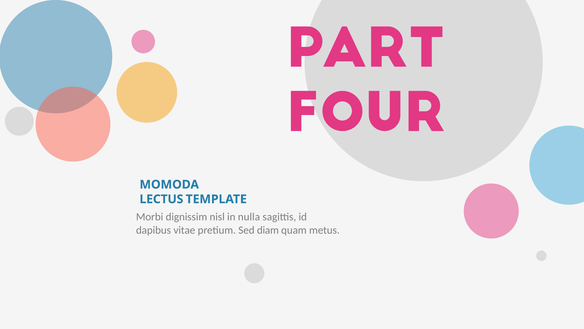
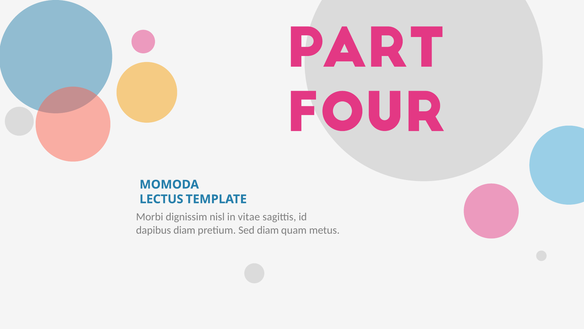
nulla: nulla -> vitae
dapibus vitae: vitae -> diam
